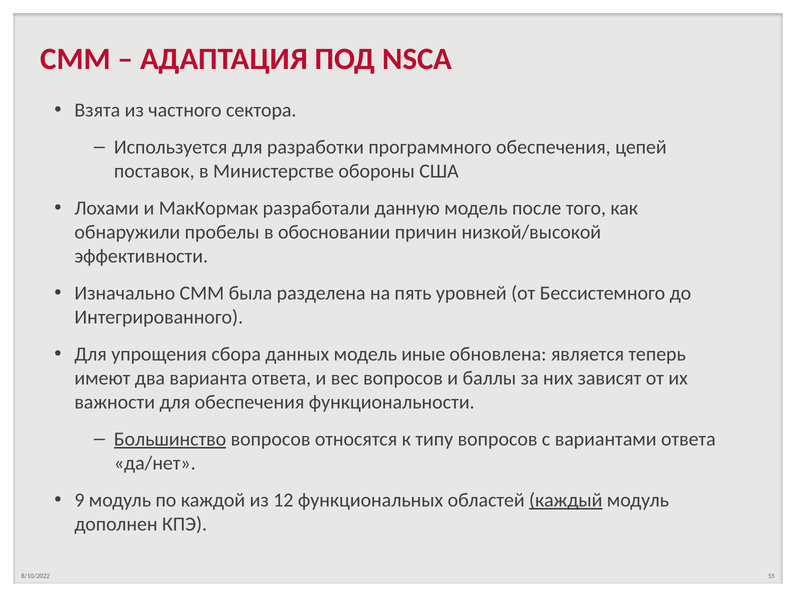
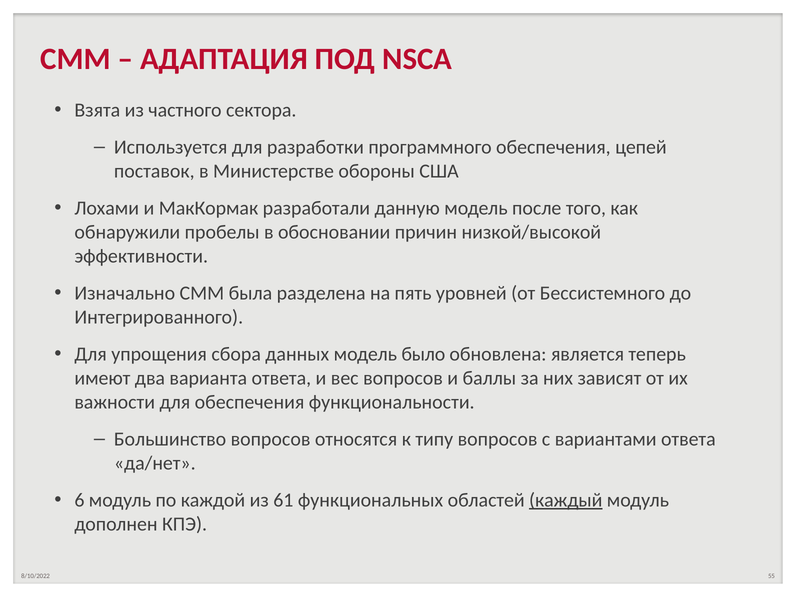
иные: иные -> было
Большинство underline: present -> none
9: 9 -> 6
12: 12 -> 61
